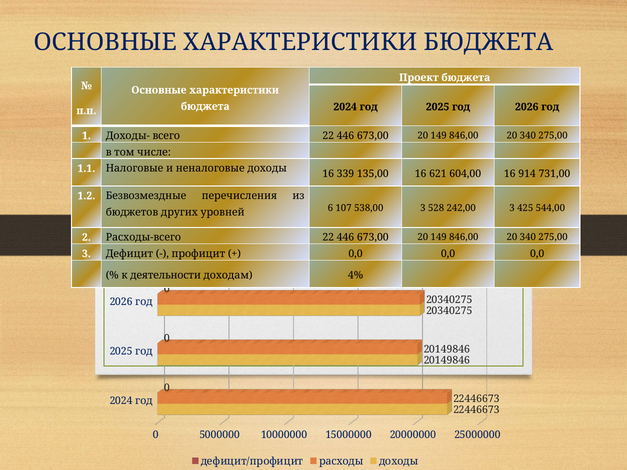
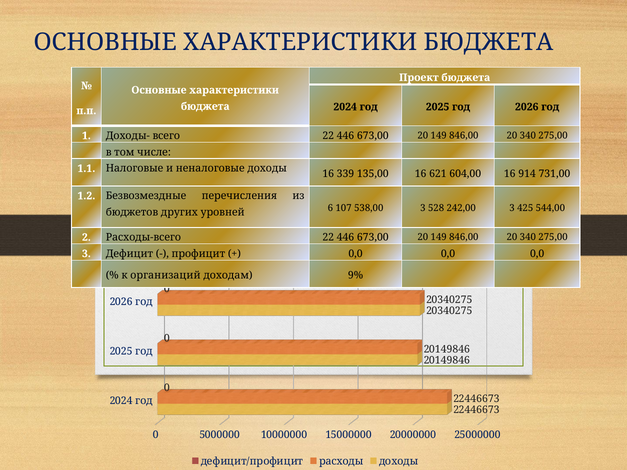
деятельности: деятельности -> организаций
4%: 4% -> 9%
